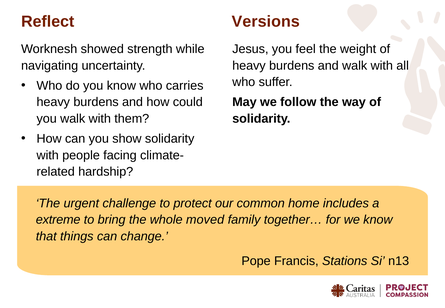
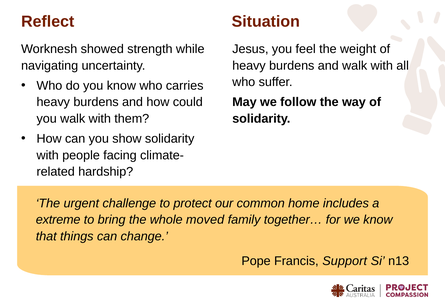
Versions: Versions -> Situation
Stations: Stations -> Support
